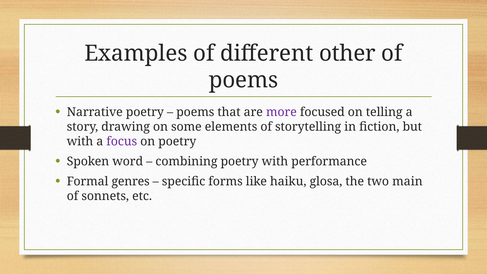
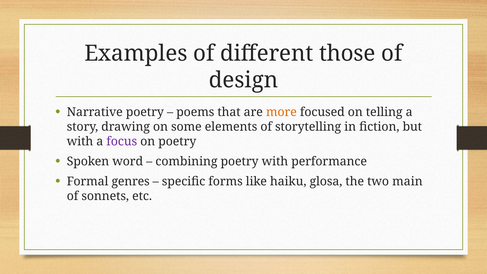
other: other -> those
poems at (244, 80): poems -> design
more colour: purple -> orange
